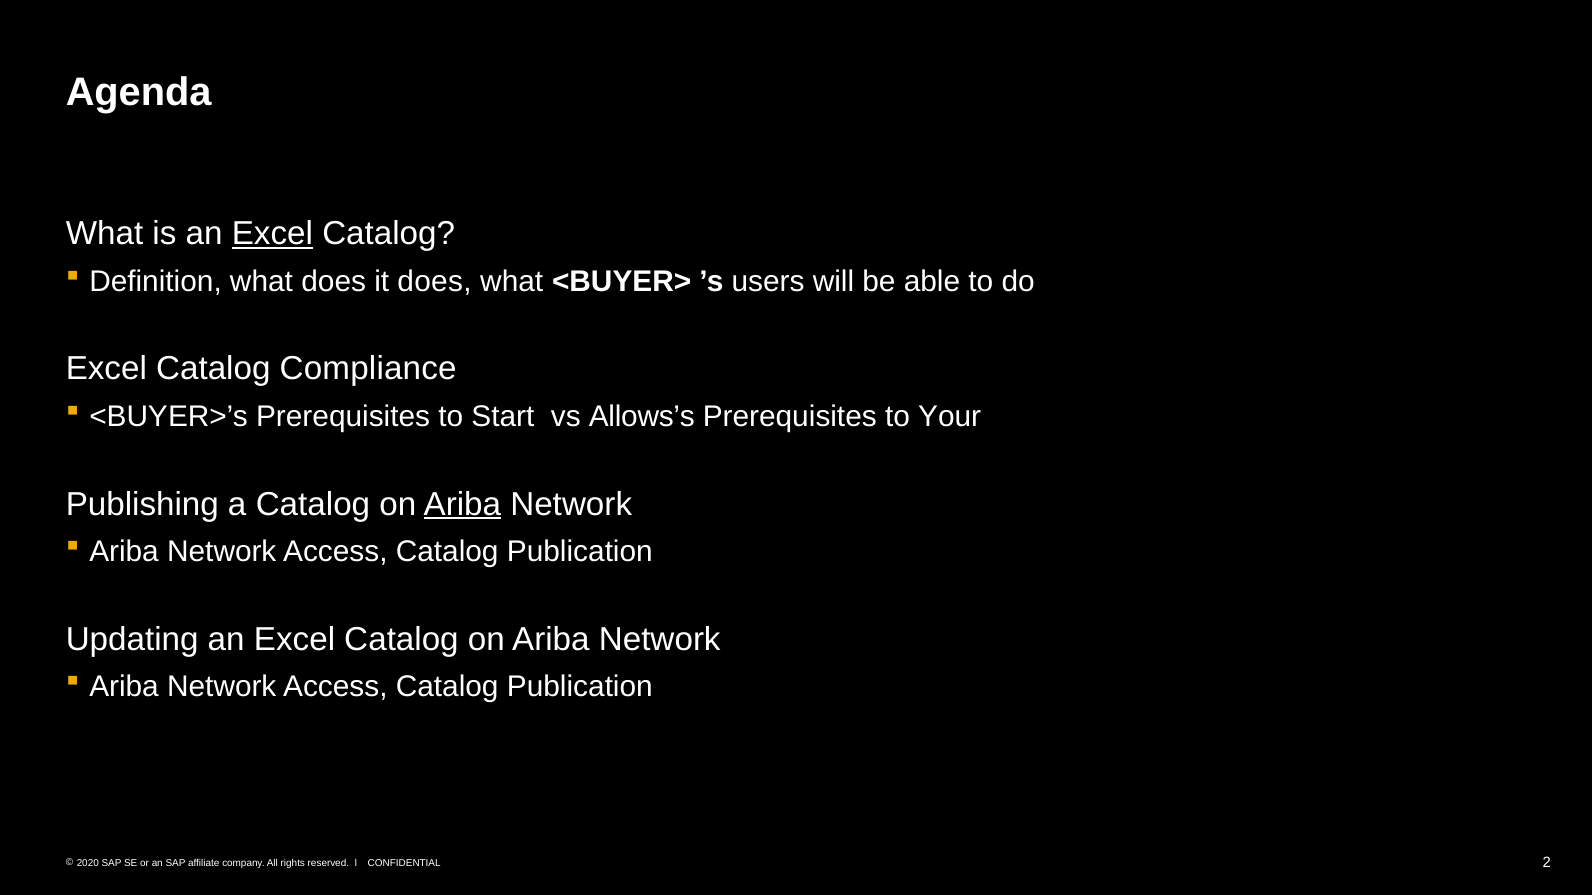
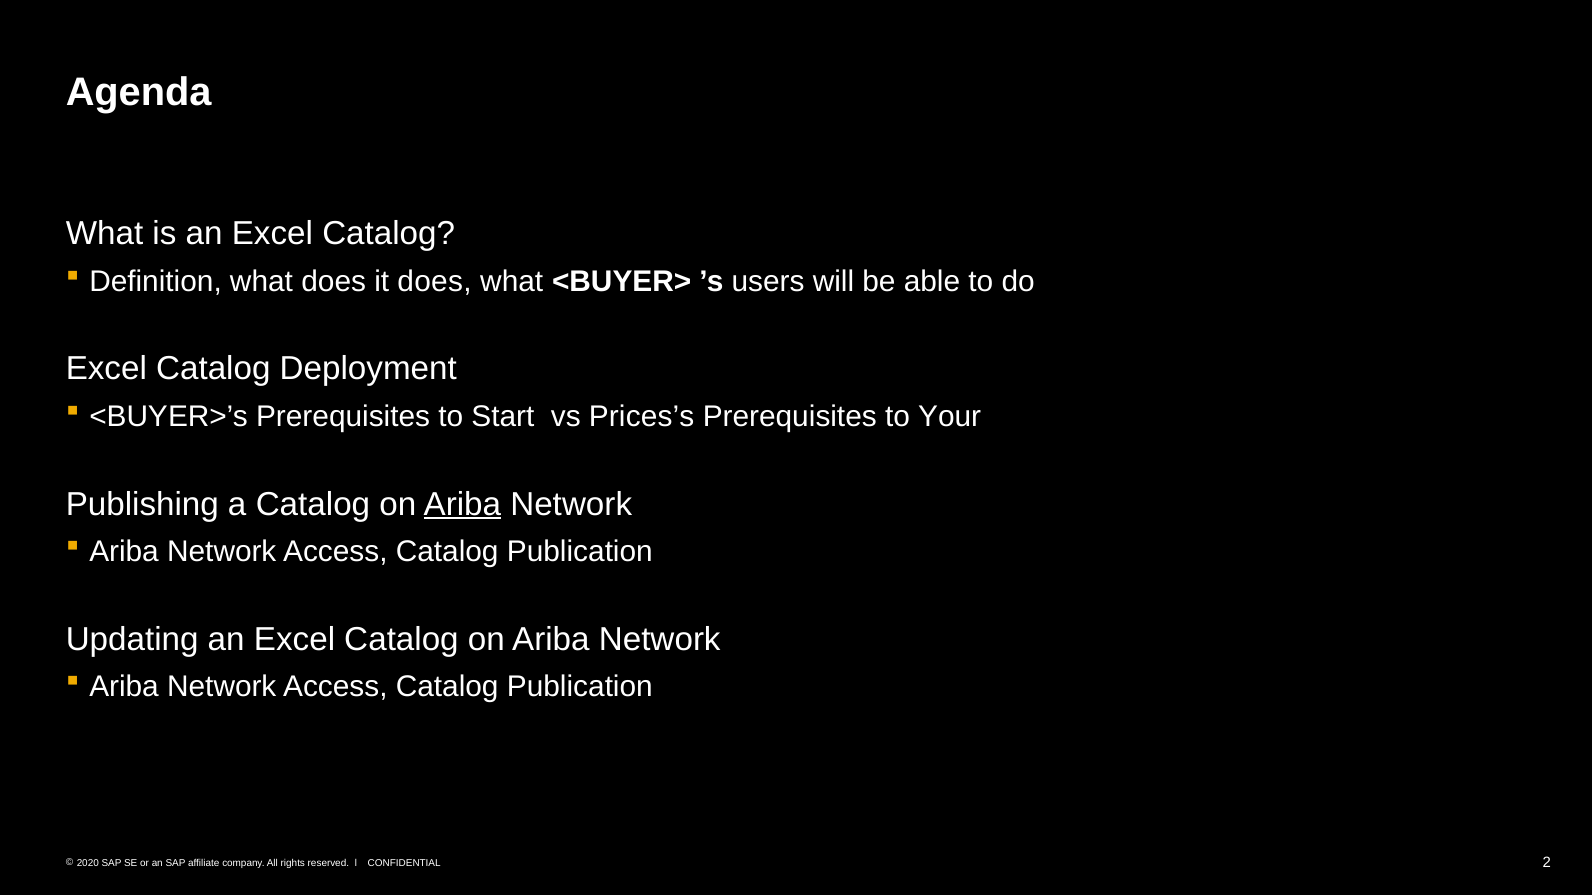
Excel at (272, 234) underline: present -> none
Compliance: Compliance -> Deployment
Allows’s: Allows’s -> Prices’s
